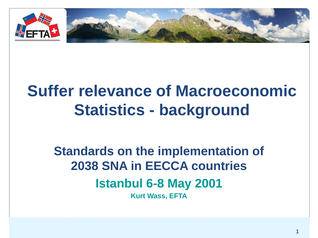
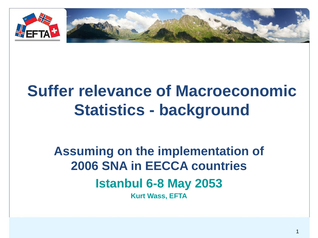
Standards: Standards -> Assuming
2038: 2038 -> 2006
2001: 2001 -> 2053
